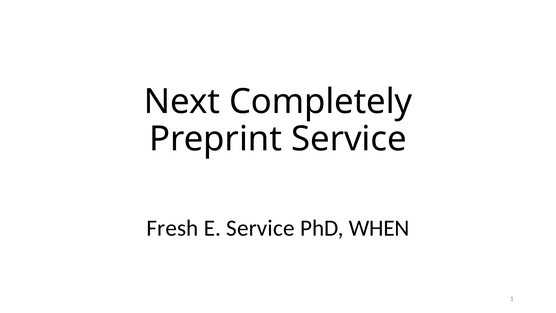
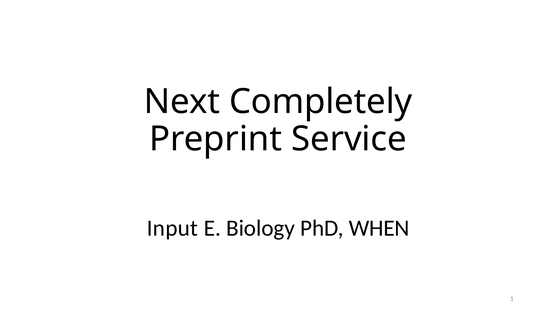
Fresh: Fresh -> Input
E Service: Service -> Biology
